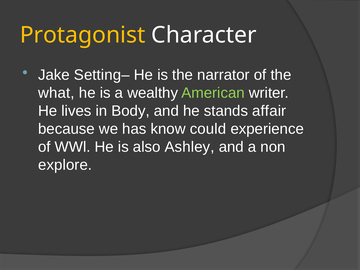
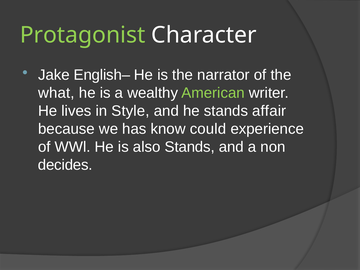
Protagonist colour: yellow -> light green
Setting–: Setting– -> English–
Body: Body -> Style
also Ashley: Ashley -> Stands
explore: explore -> decides
